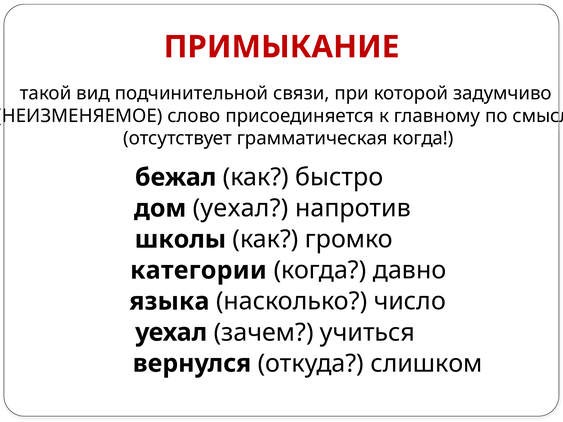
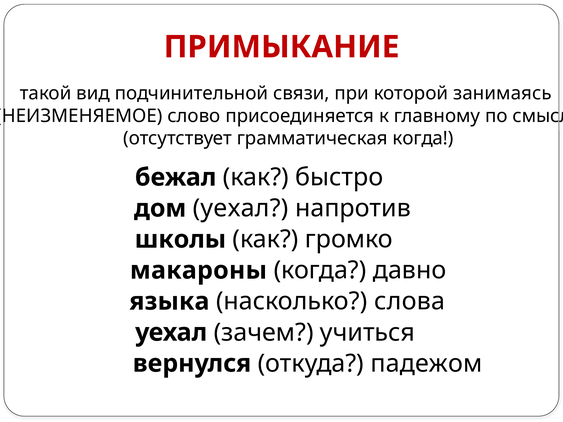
задумчиво: задумчиво -> занимаясь
категории: категории -> макароны
число: число -> слова
слишком: слишком -> падежом
